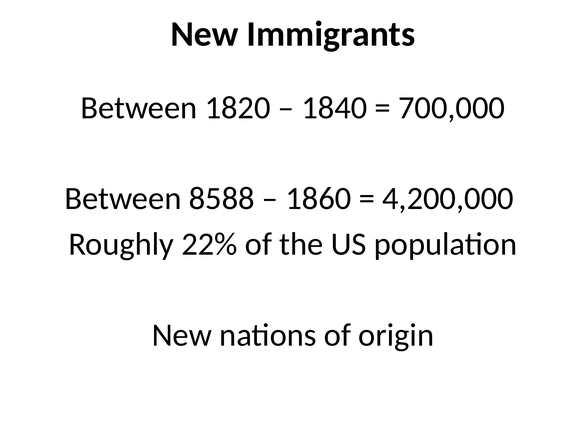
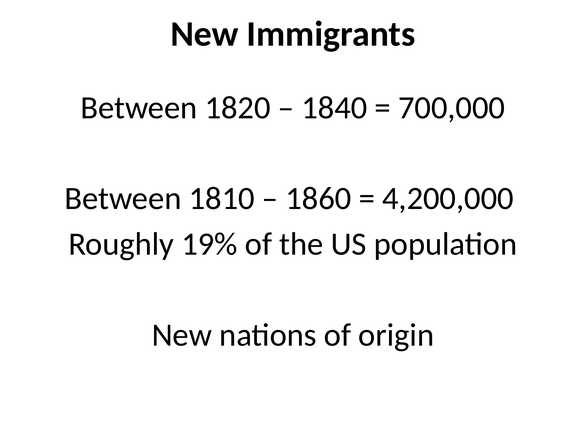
8588: 8588 -> 1810
22%: 22% -> 19%
